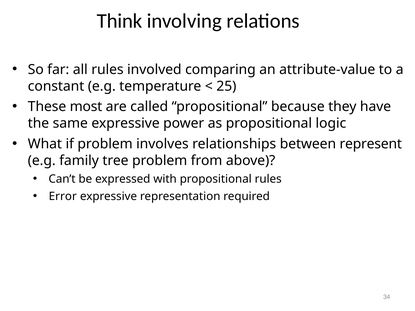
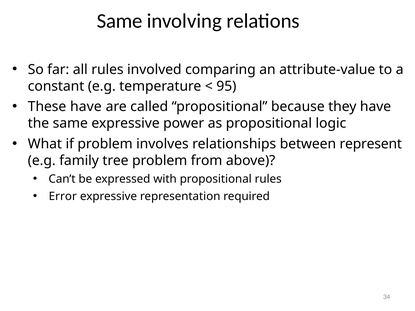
Think at (120, 21): Think -> Same
25: 25 -> 95
These most: most -> have
